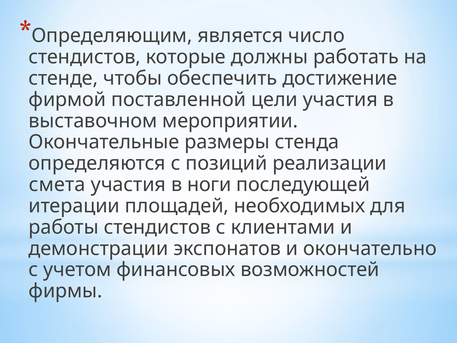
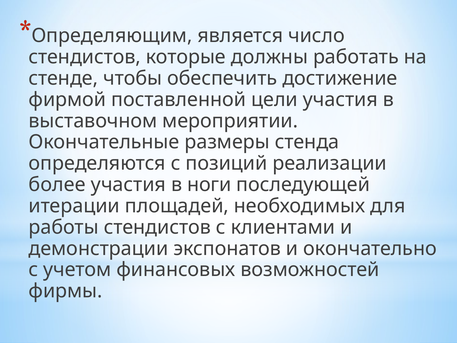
смета: смета -> более
